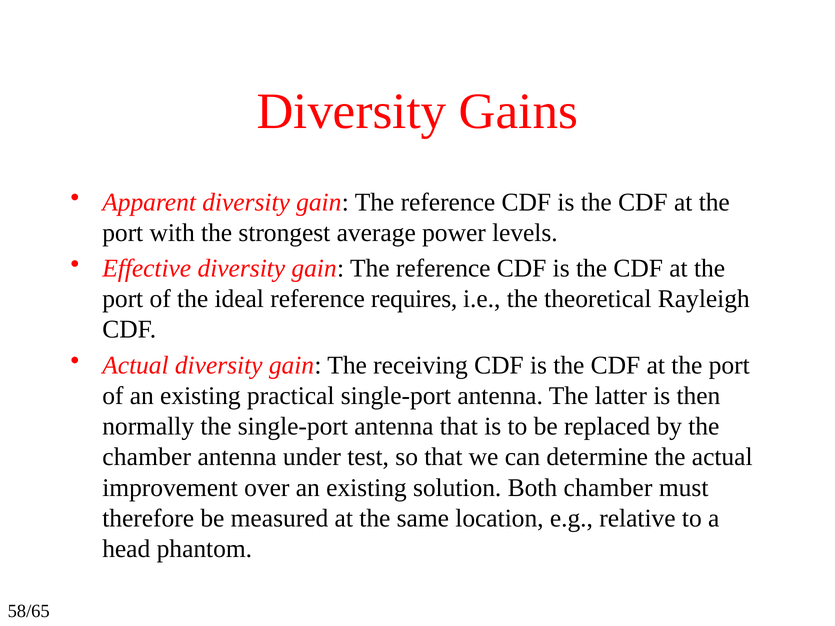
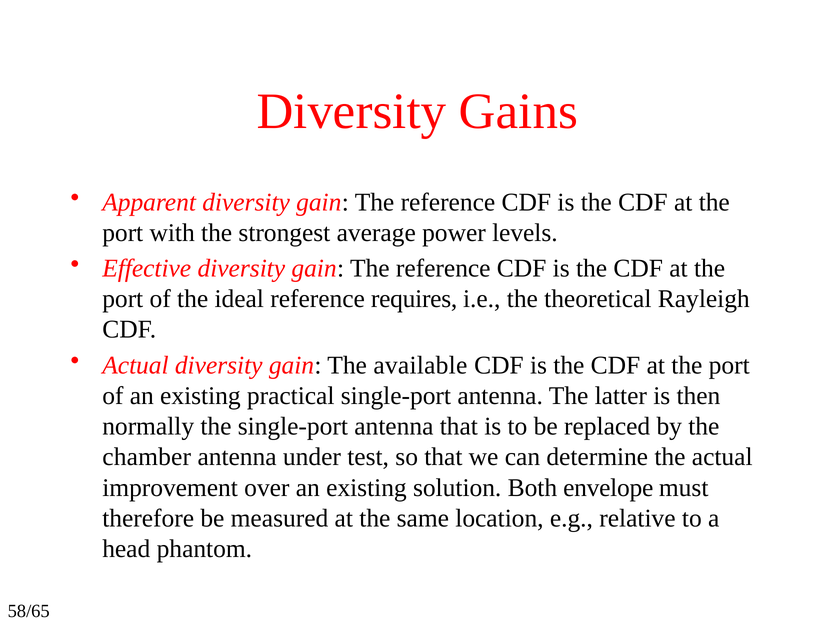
receiving: receiving -> available
Both chamber: chamber -> envelope
